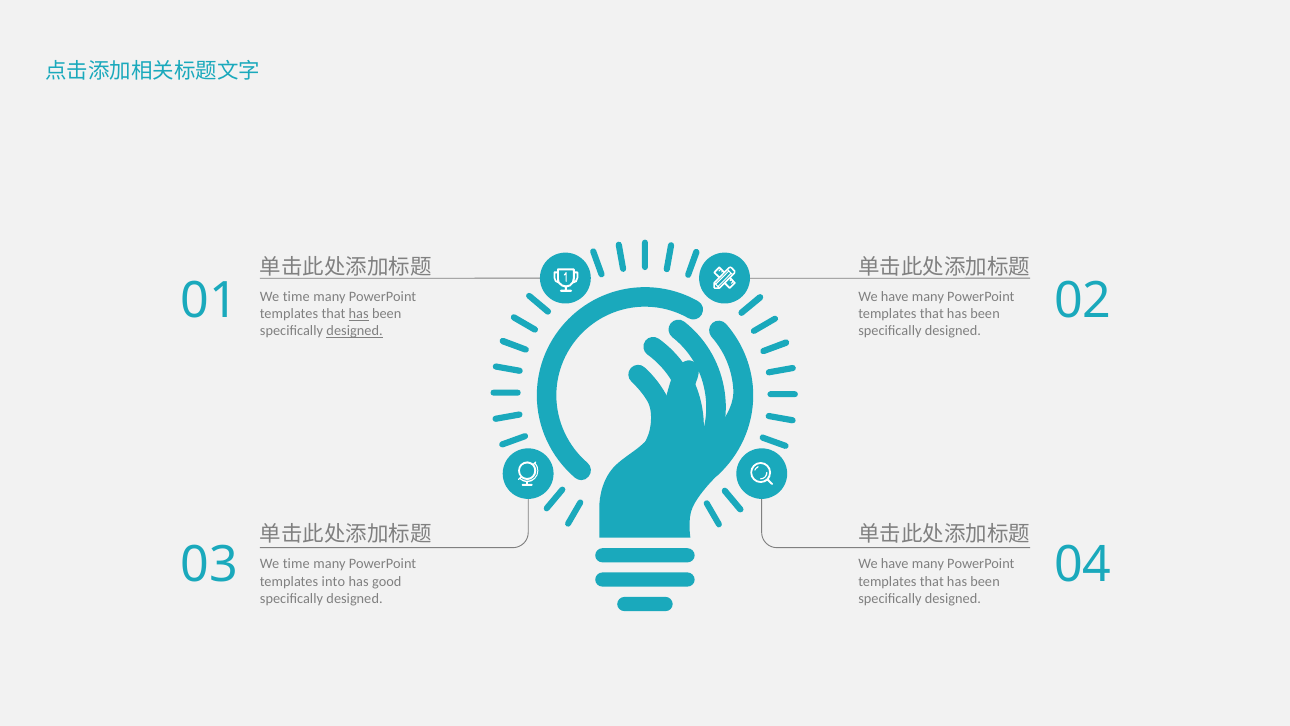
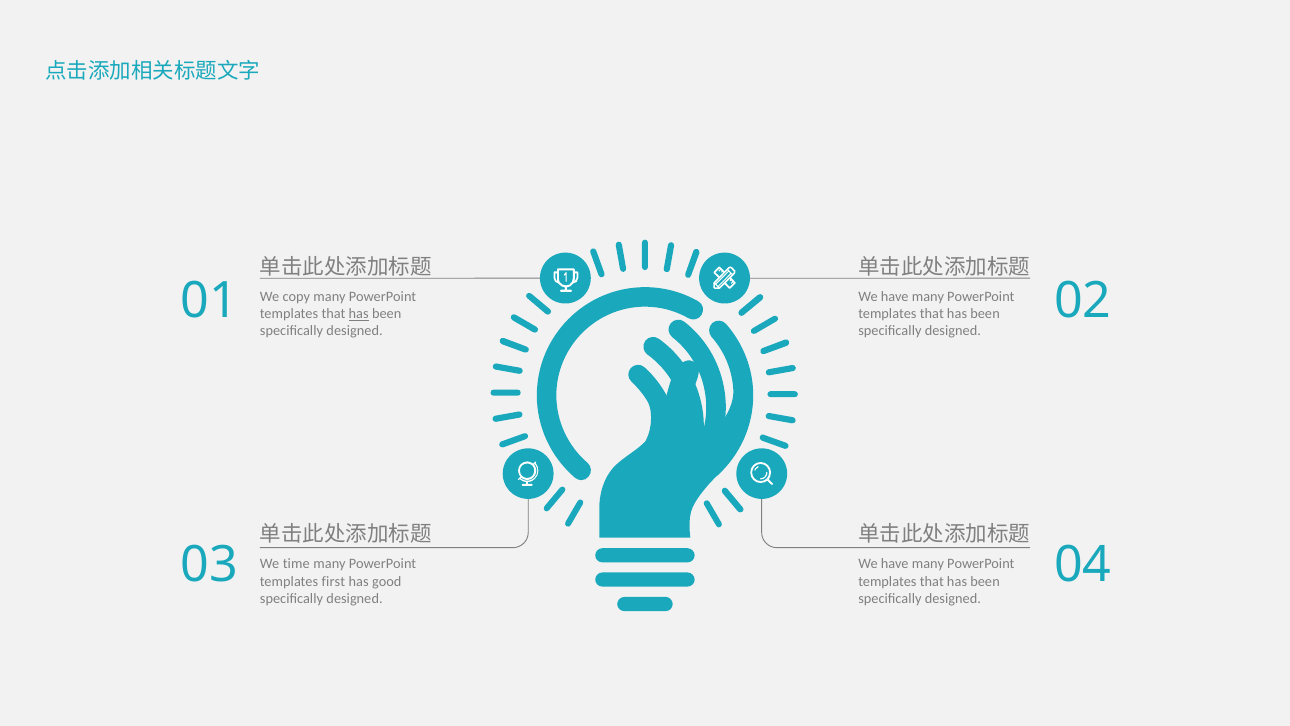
time at (296, 297): time -> copy
designed at (355, 331) underline: present -> none
into: into -> first
